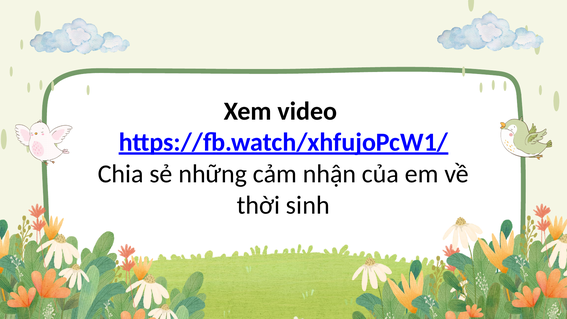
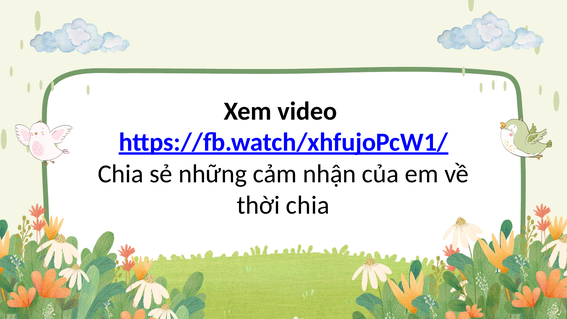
thời sinh: sinh -> chia
